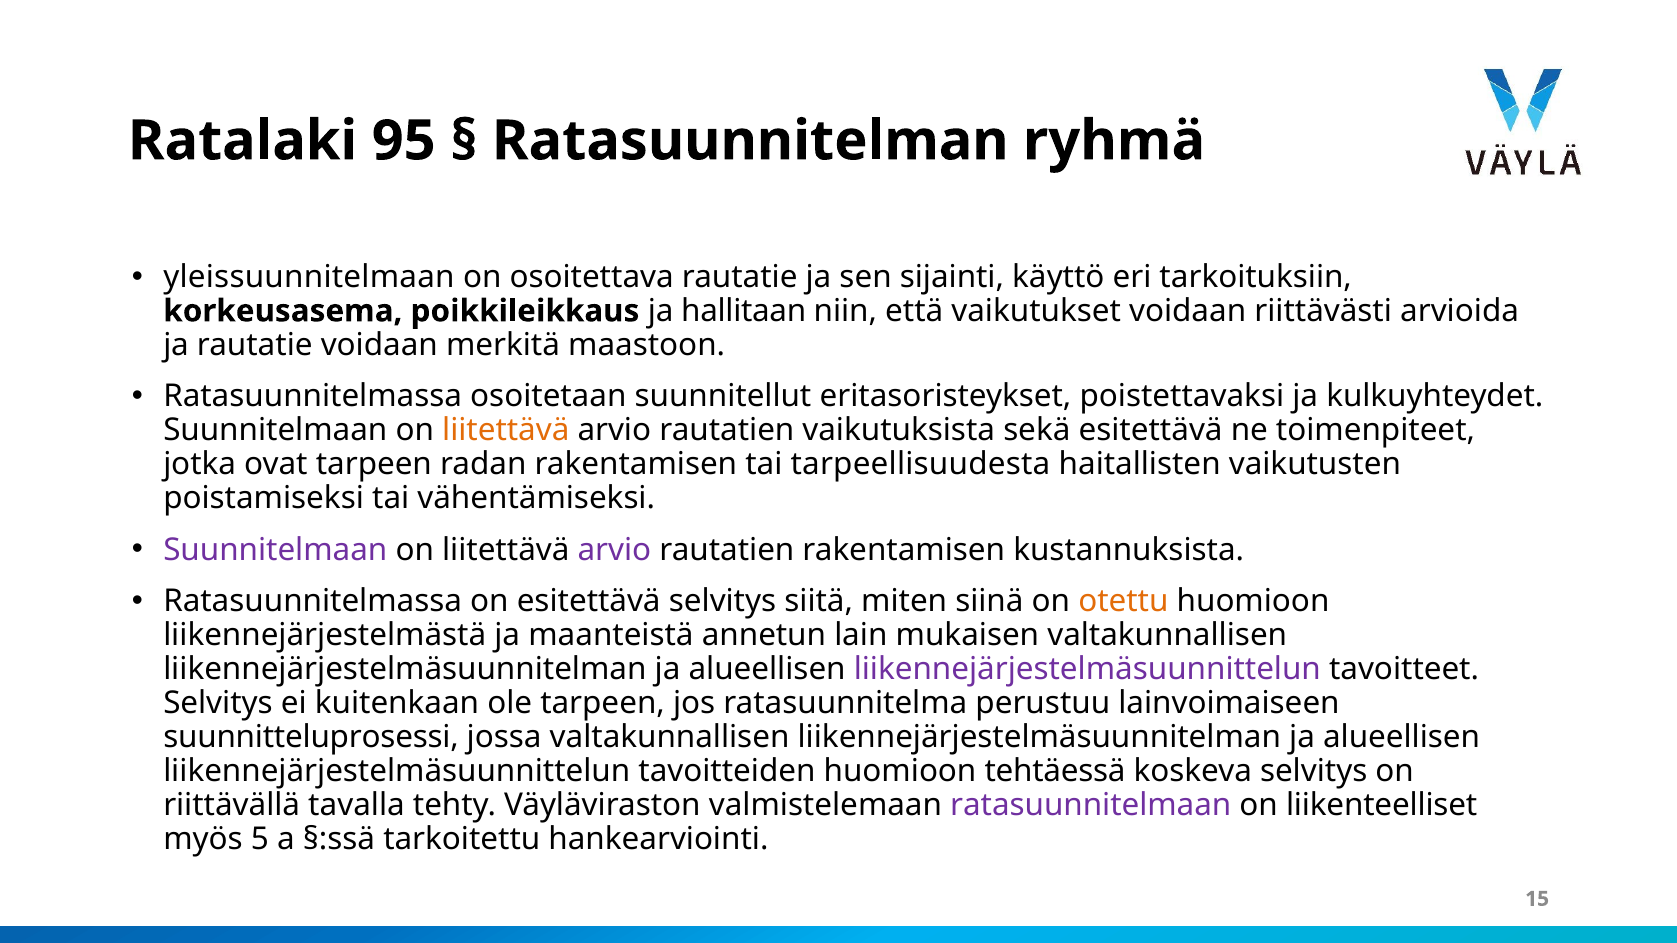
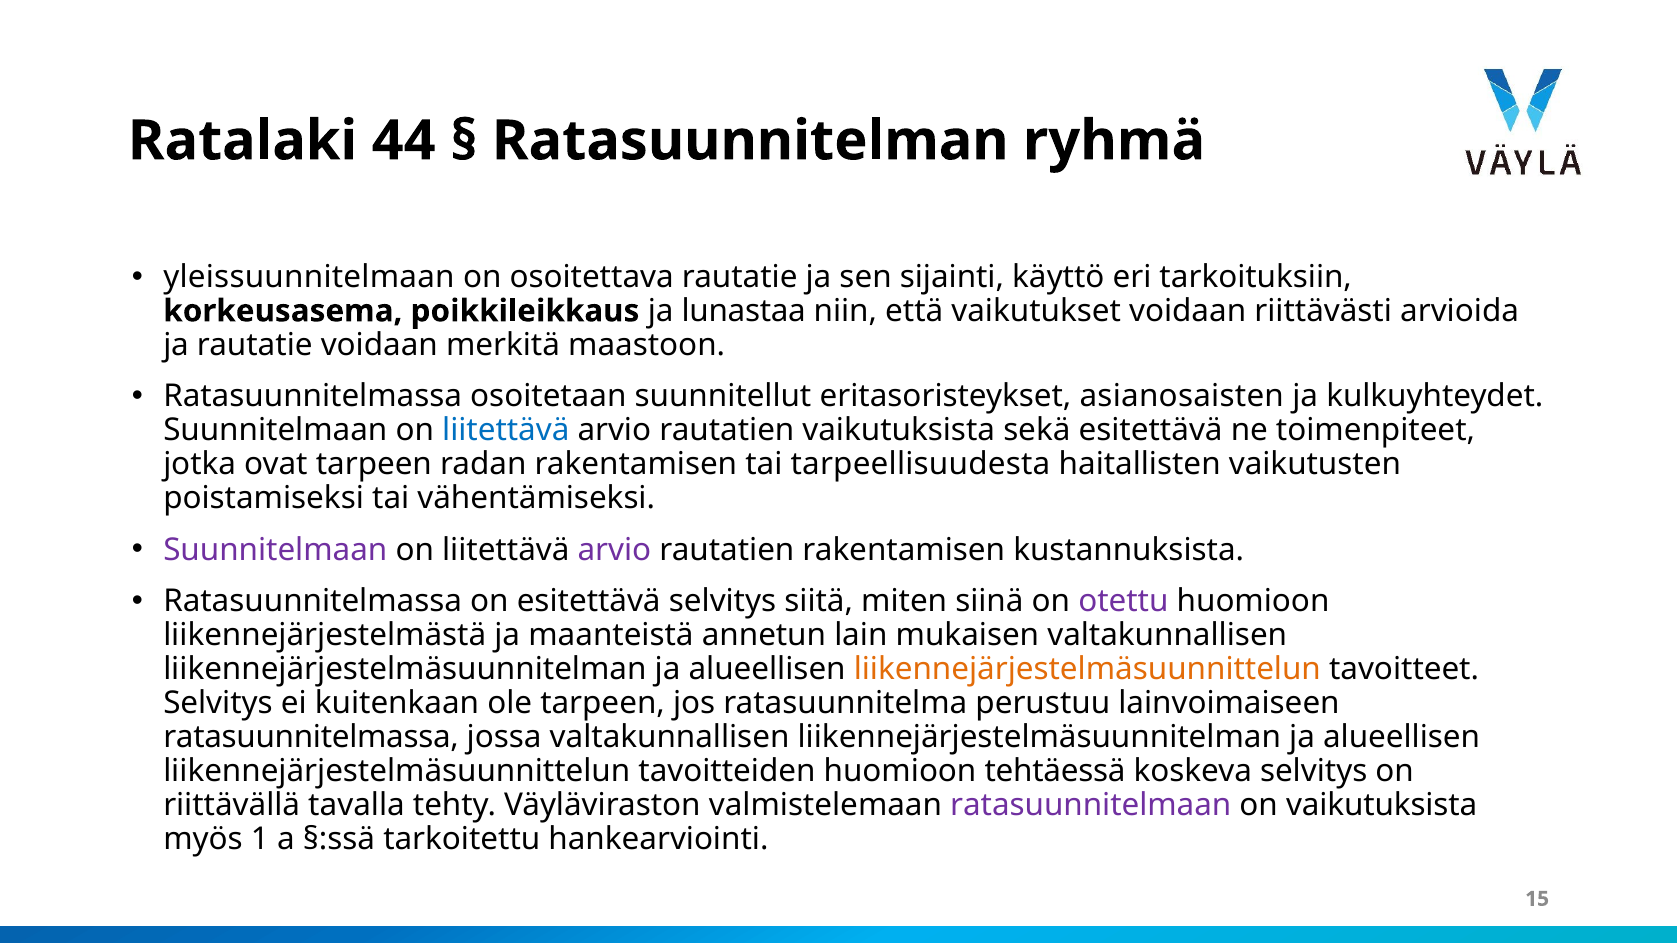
95: 95 -> 44
hallitaan: hallitaan -> lunastaa
poistettavaksi: poistettavaksi -> asianosaisten
liitettävä at (506, 431) colour: orange -> blue
otettu colour: orange -> purple
liikennejärjestelmäsuunnittelun at (1087, 669) colour: purple -> orange
suunnitteluprosessi at (311, 737): suunnitteluprosessi -> ratasuunnitelmassa
on liikenteelliset: liikenteelliset -> vaikutuksista
5: 5 -> 1
